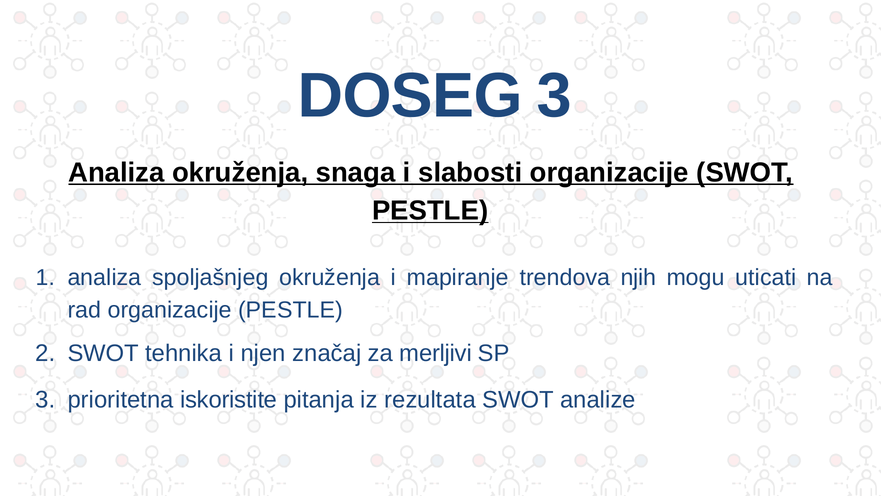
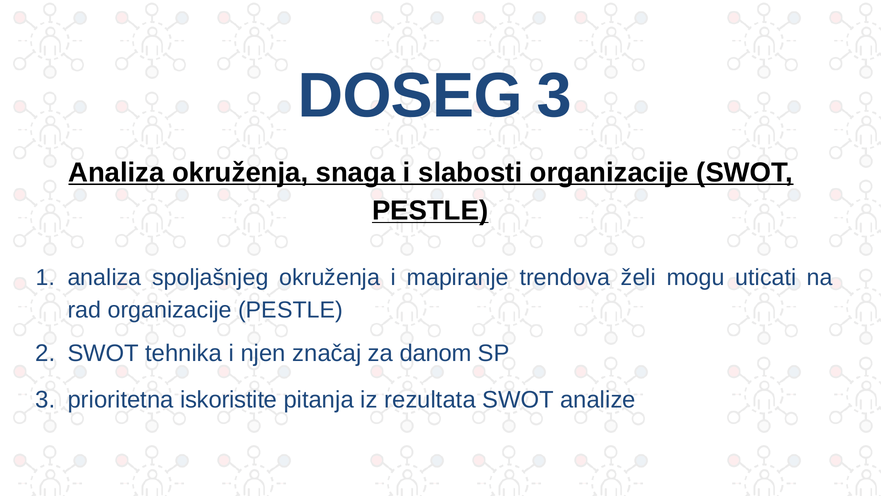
njih: njih -> želi
merljivi: merljivi -> danom
